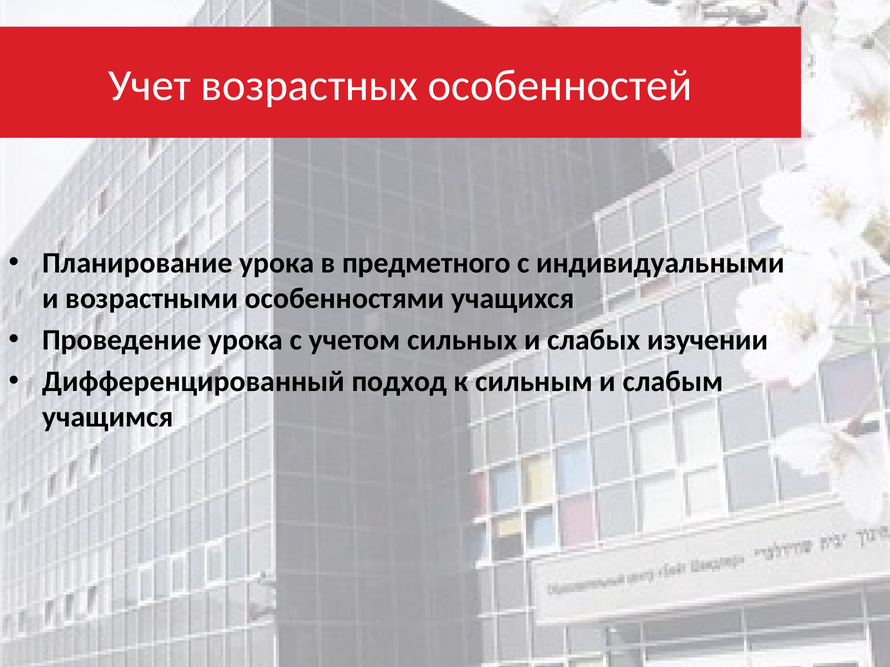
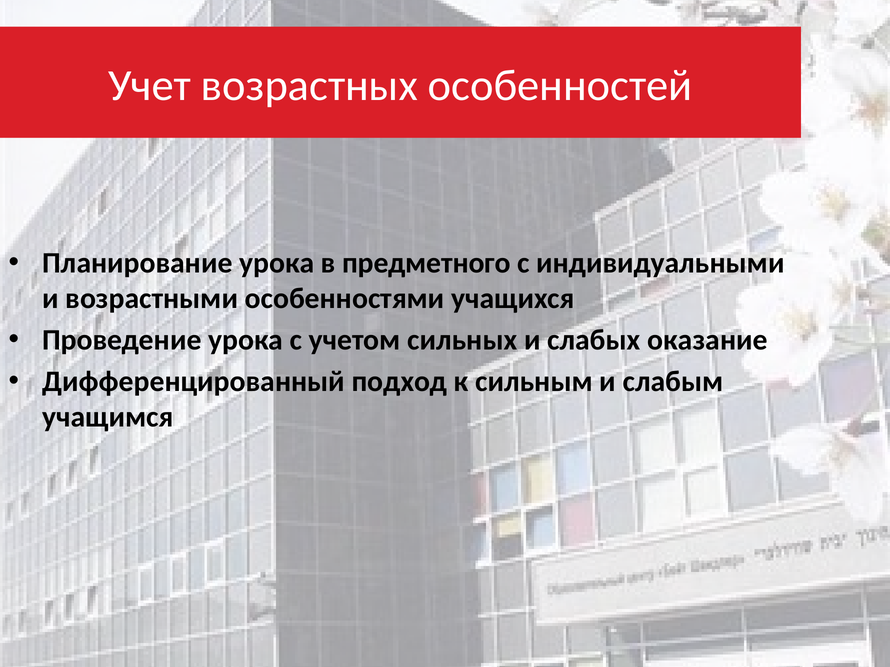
изучении: изучении -> оказание
